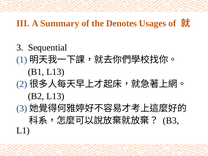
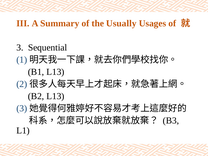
Denotes: Denotes -> Usually
